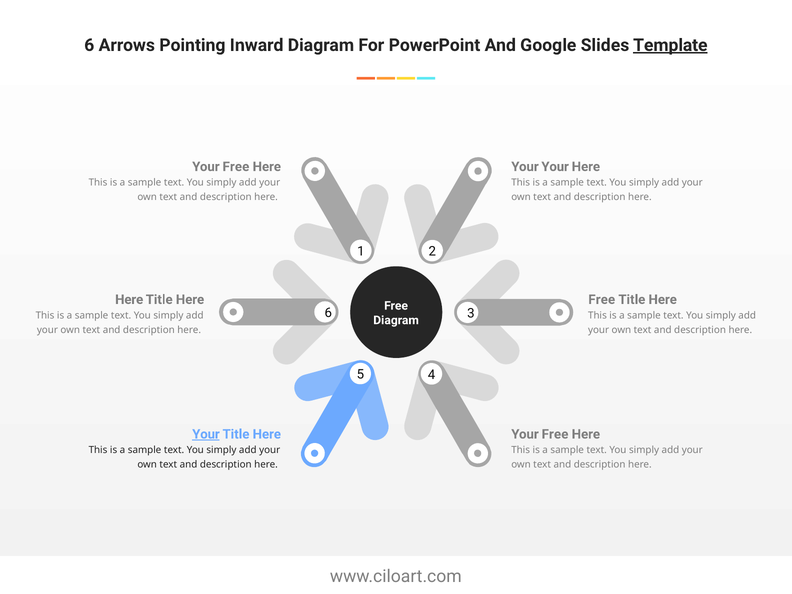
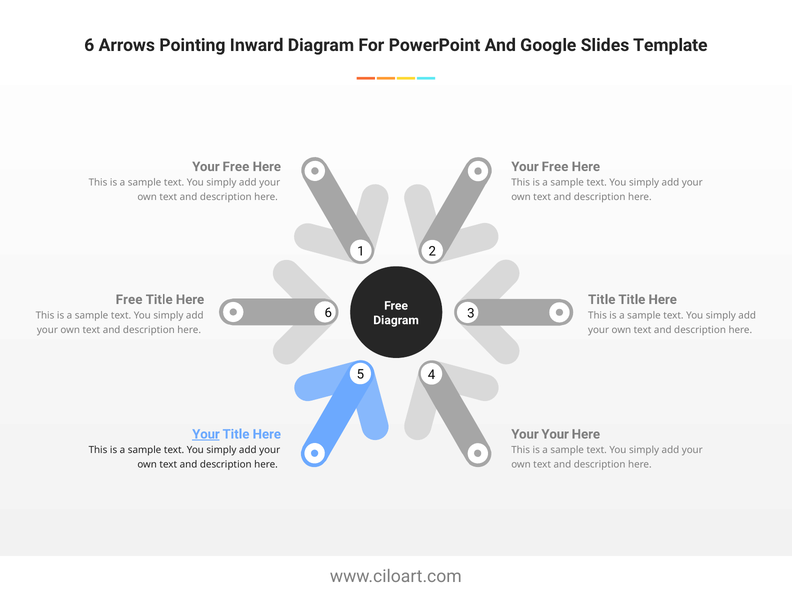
Template underline: present -> none
Your at (555, 167): Your -> Free
Here at (129, 300): Here -> Free
Free at (602, 300): Free -> Title
Free at (555, 434): Free -> Your
